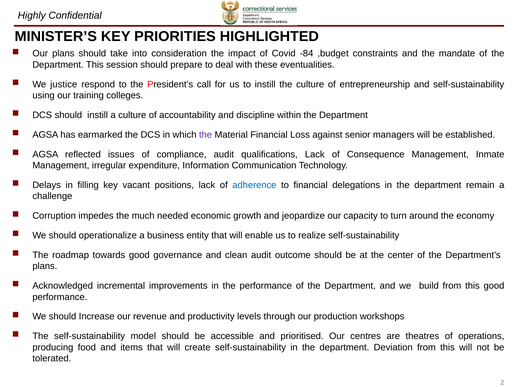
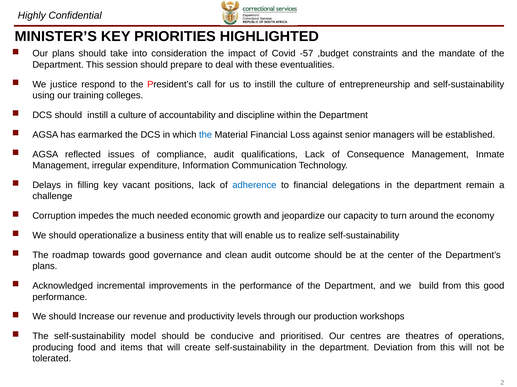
-84: -84 -> -57
the at (206, 135) colour: purple -> blue
accessible: accessible -> conducive
